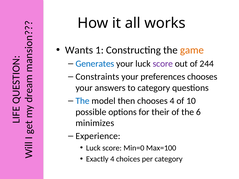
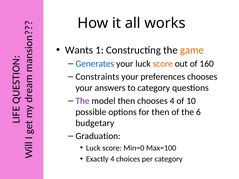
score at (163, 64) colour: purple -> orange
244: 244 -> 160
The at (83, 101) colour: blue -> purple
for their: their -> then
minimizes: minimizes -> budgetary
Experience: Experience -> Graduation
